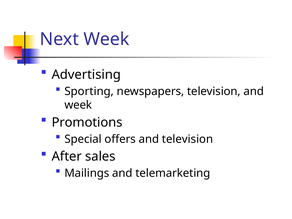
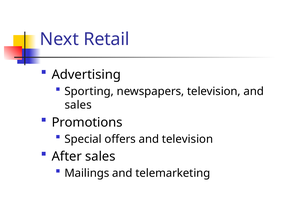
Next Week: Week -> Retail
week at (78, 105): week -> sales
